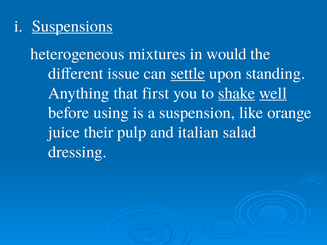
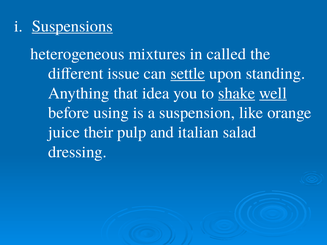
would: would -> called
first: first -> idea
